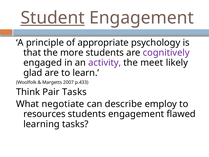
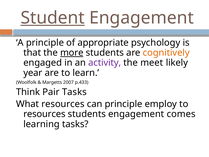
more underline: none -> present
cognitively colour: purple -> orange
glad: glad -> year
What negotiate: negotiate -> resources
can describe: describe -> principle
flawed: flawed -> comes
